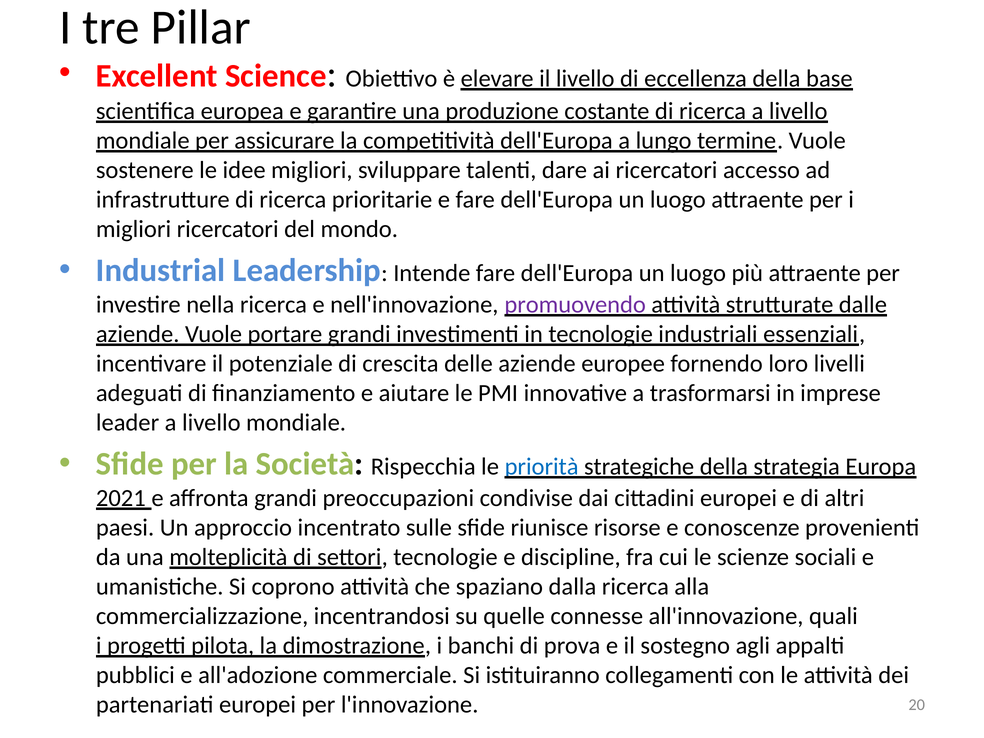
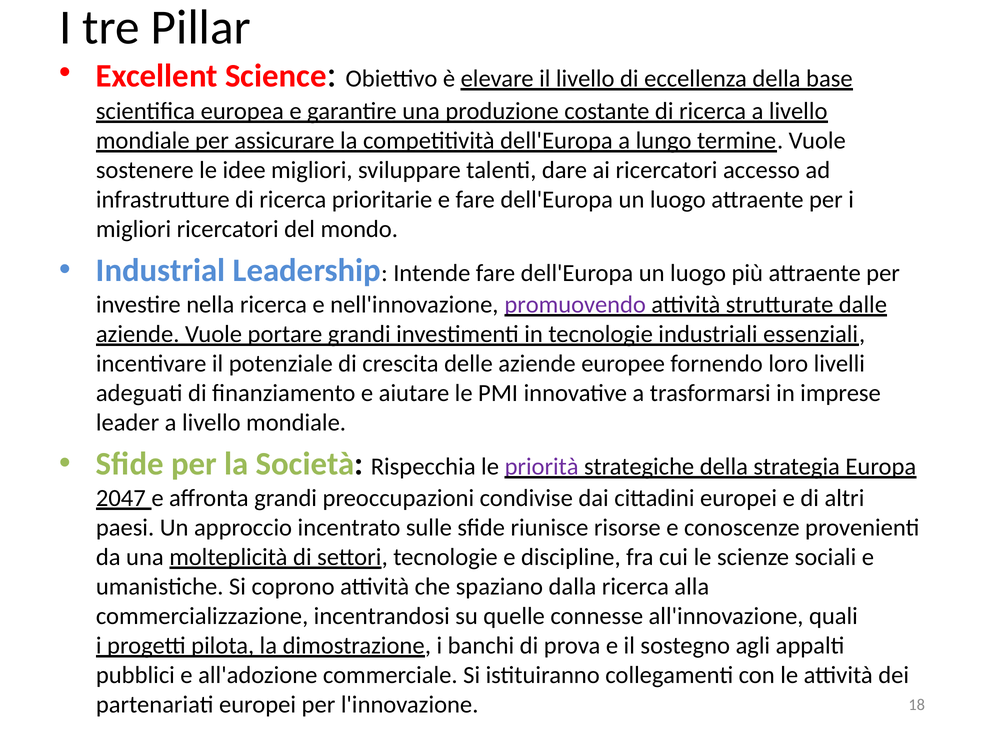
priorità colour: blue -> purple
2021: 2021 -> 2047
20: 20 -> 18
